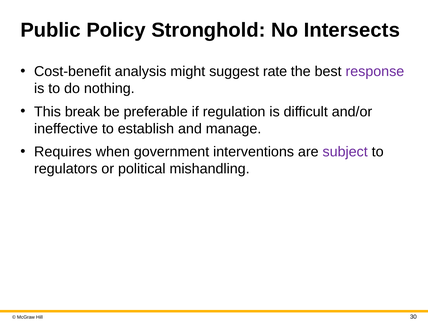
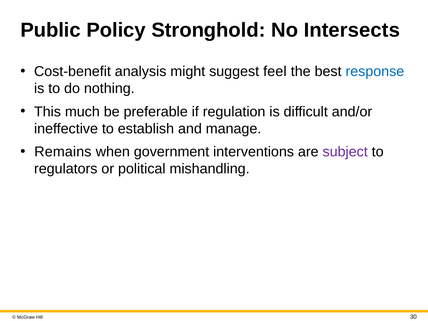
rate: rate -> feel
response colour: purple -> blue
break: break -> much
Requires: Requires -> Remains
